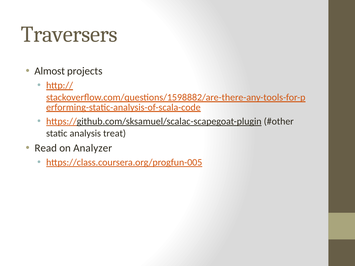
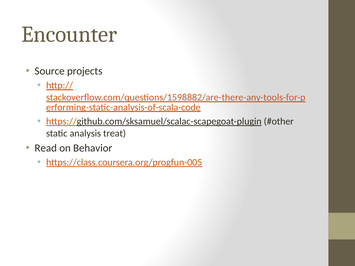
Traversers: Traversers -> Encounter
Almost: Almost -> Source
Analyzer: Analyzer -> Behavior
